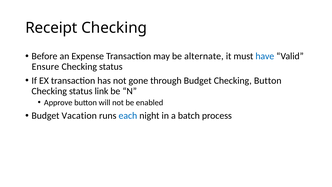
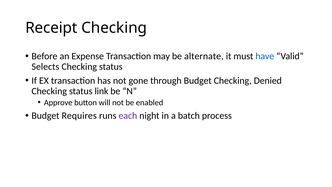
Ensure: Ensure -> Selects
Checking Button: Button -> Denied
Vacation: Vacation -> Requires
each colour: blue -> purple
